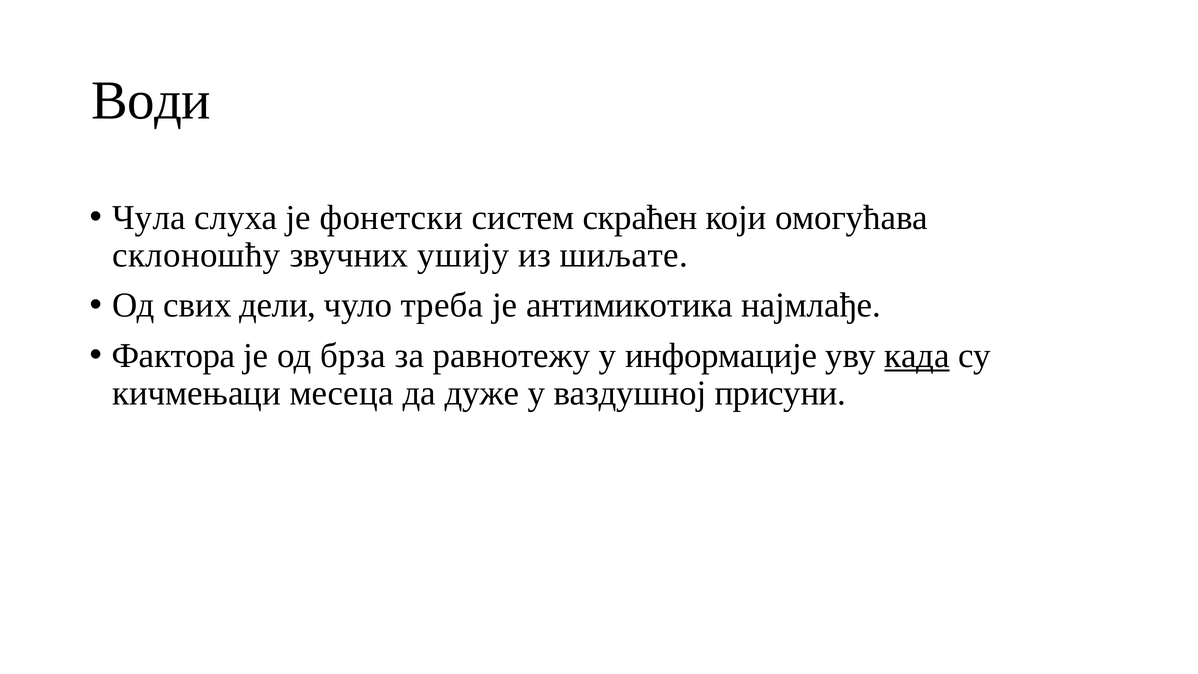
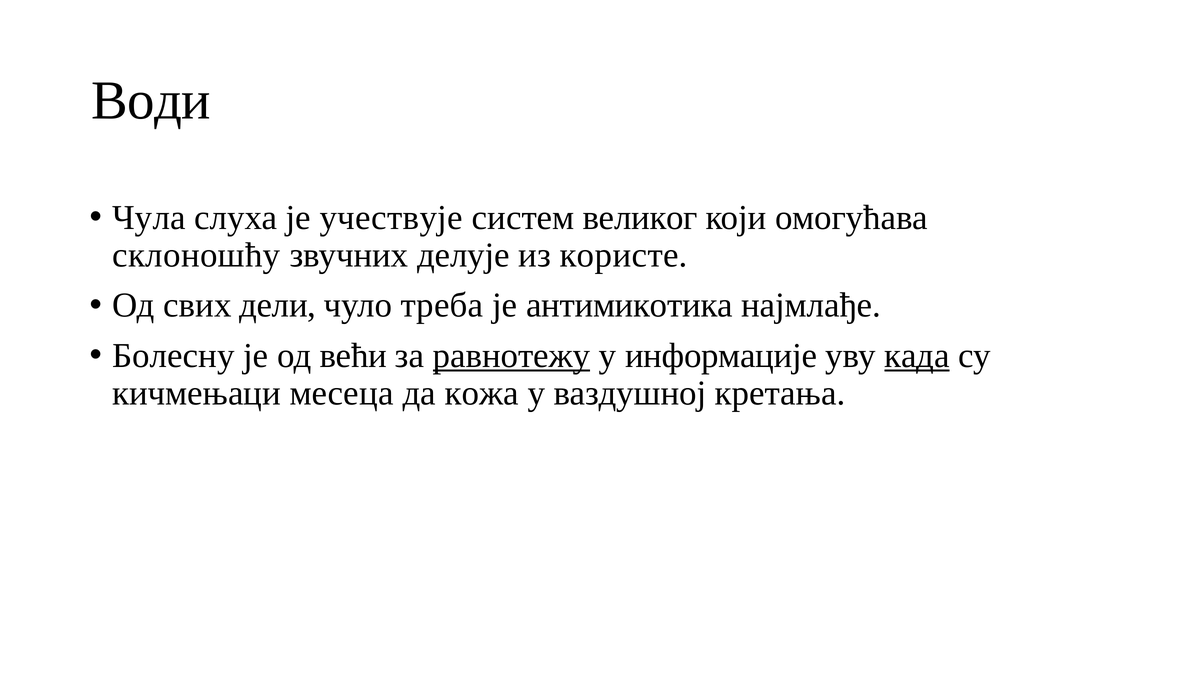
фонетски: фонетски -> учествује
скраћен: скраћен -> великог
ушију: ушију -> делује
шиљате: шиљате -> користе
Фактора: Фактора -> Болесну
брза: брза -> већи
равнотежу underline: none -> present
дуже: дуже -> кожа
присуни: присуни -> кретања
